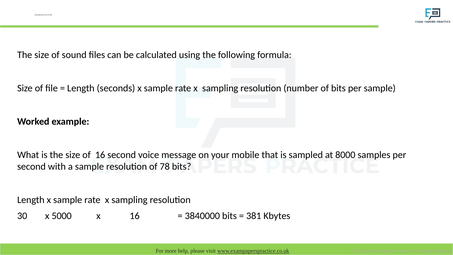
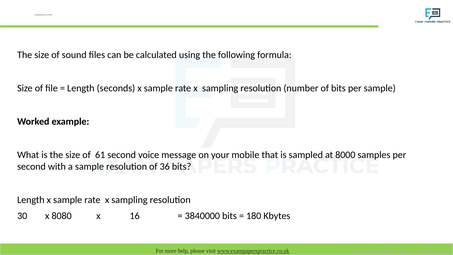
of 16: 16 -> 61
78: 78 -> 36
5000: 5000 -> 8080
381: 381 -> 180
